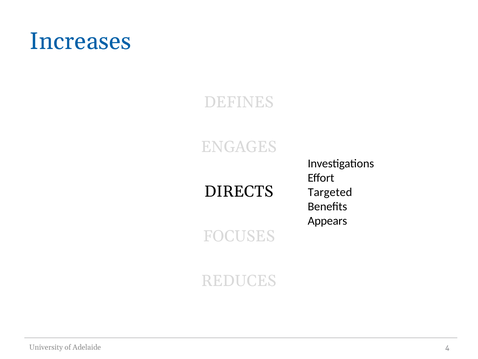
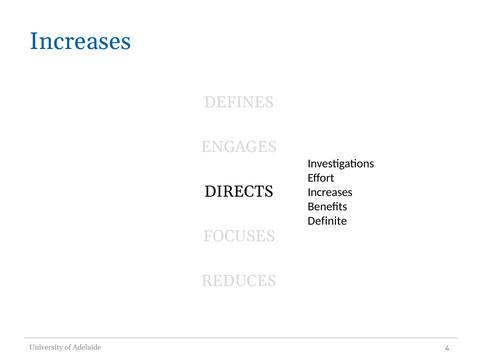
Targeted at (330, 192): Targeted -> Increases
Appears: Appears -> Definite
